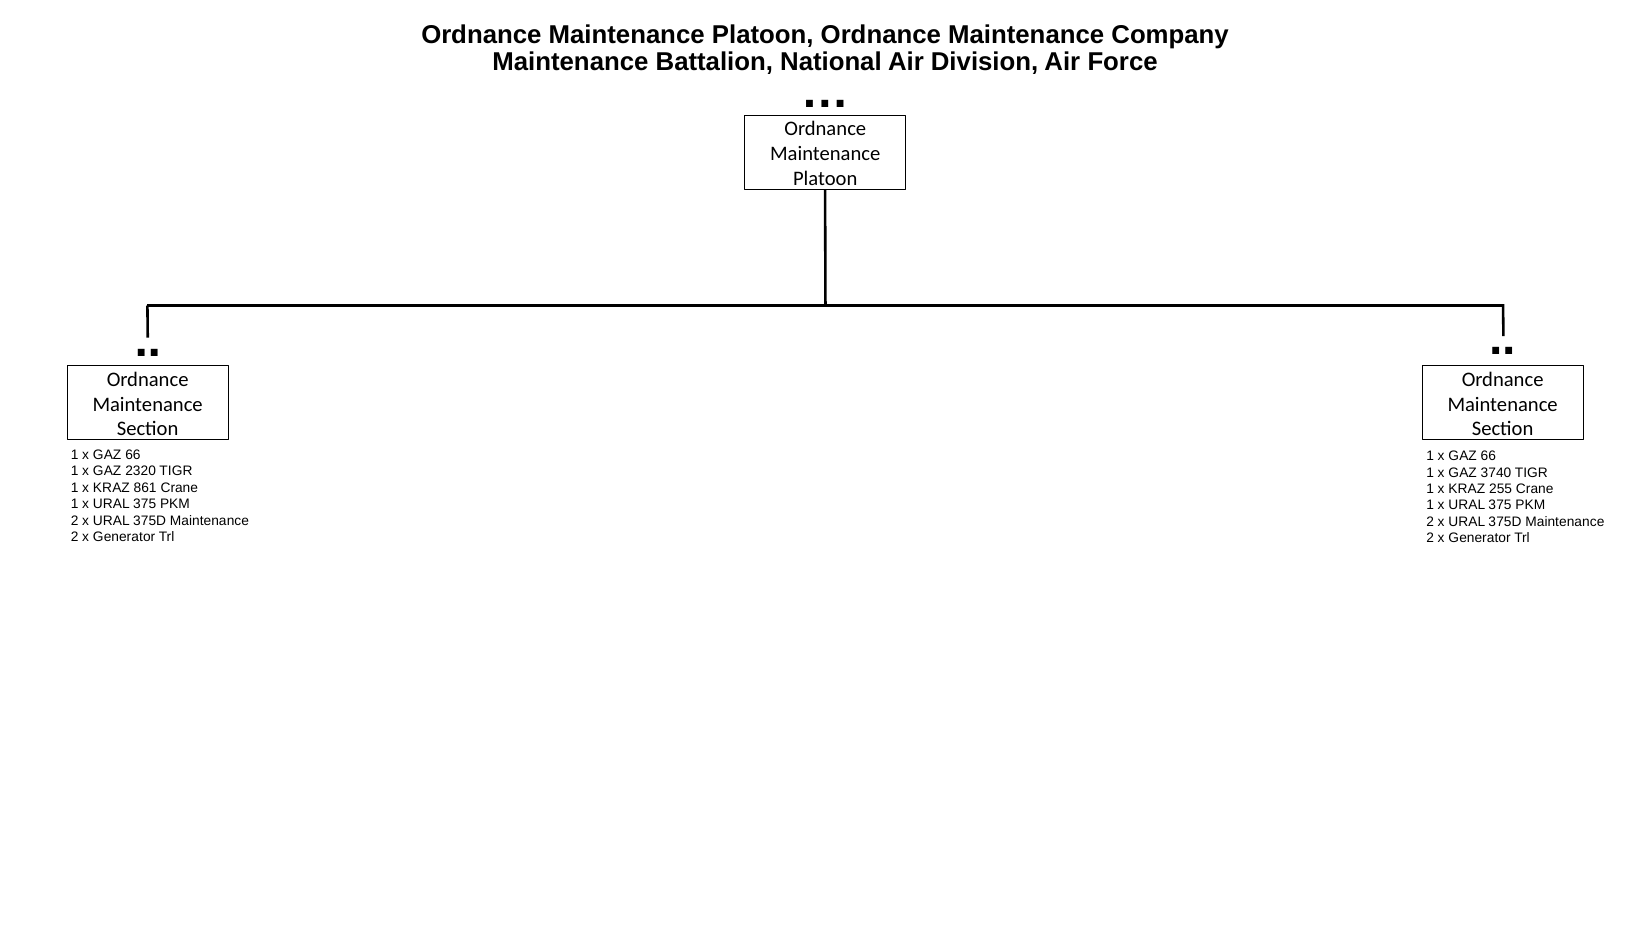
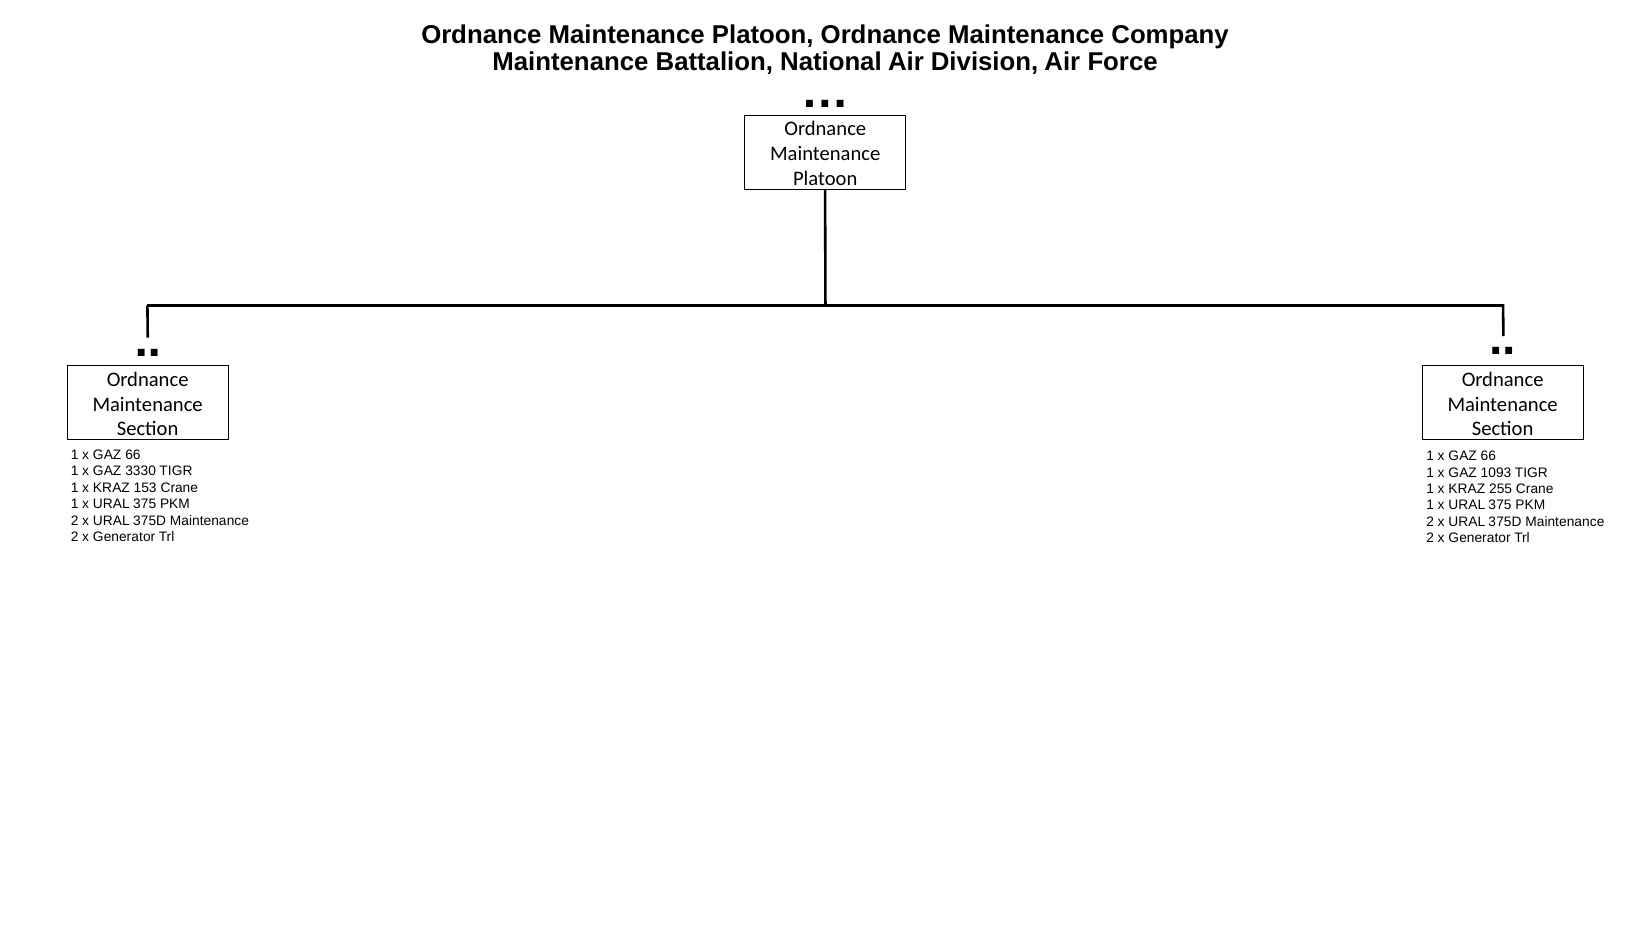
2320: 2320 -> 3330
3740: 3740 -> 1093
861: 861 -> 153
